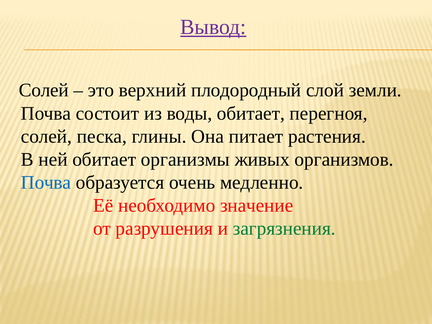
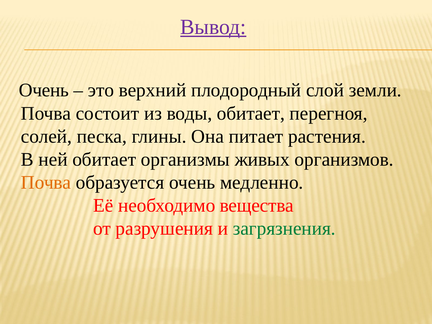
Солей at (44, 90): Солей -> Очень
Почва at (46, 183) colour: blue -> orange
значение: значение -> вещества
